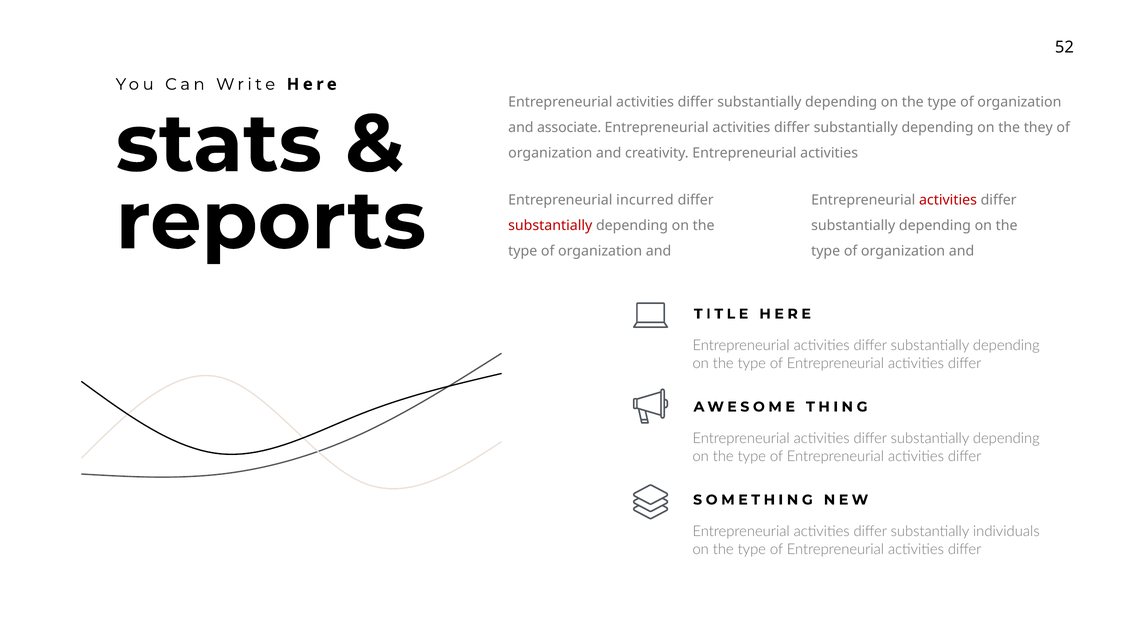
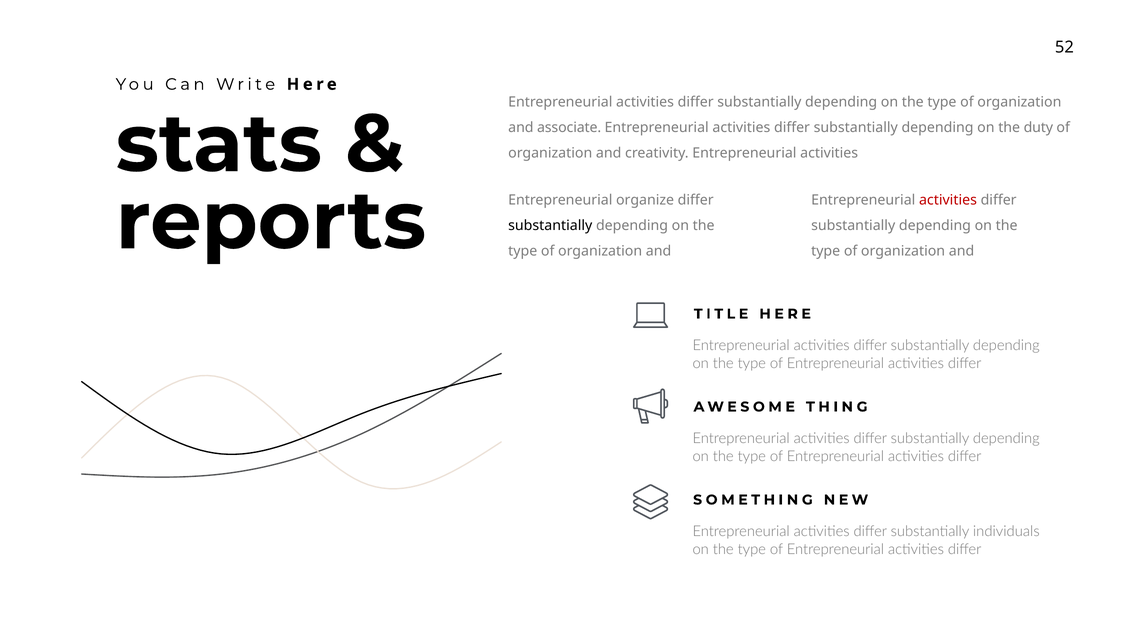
they: they -> duty
incurred: incurred -> organize
substantially at (550, 226) colour: red -> black
